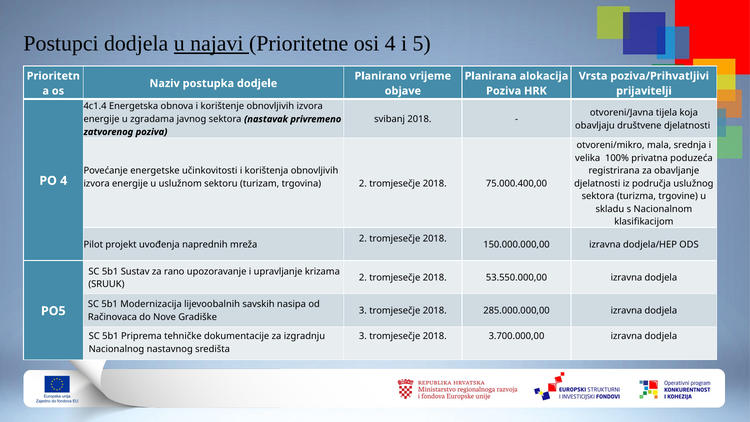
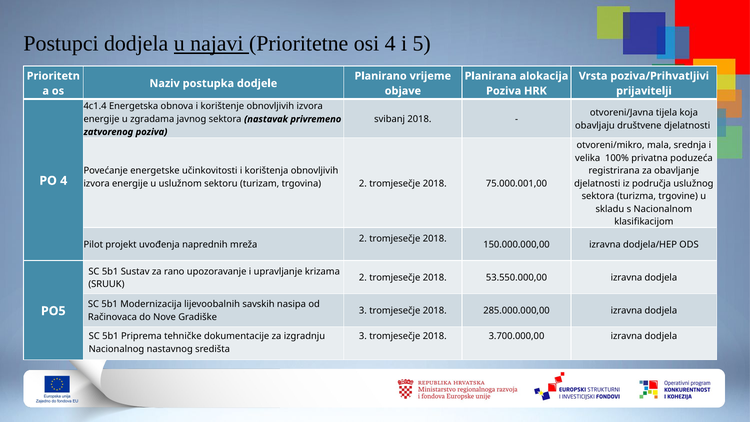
75.000.400,00: 75.000.400,00 -> 75.000.001,00
